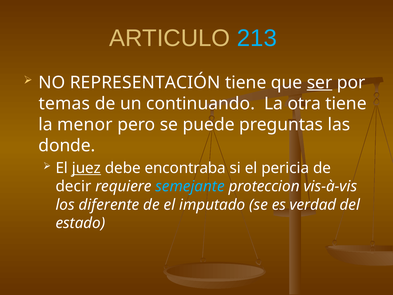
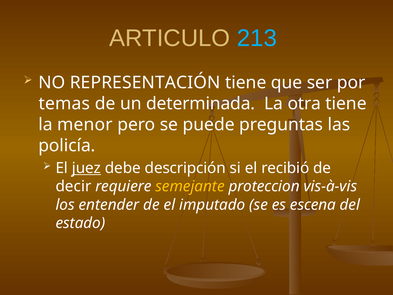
ser underline: present -> none
continuando: continuando -> determinada
donde: donde -> policía
encontraba: encontraba -> descripción
pericia: pericia -> recibió
semejante colour: light blue -> yellow
diferente: diferente -> entender
verdad: verdad -> escena
